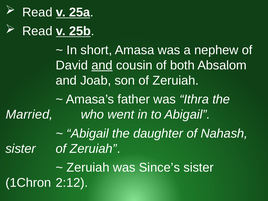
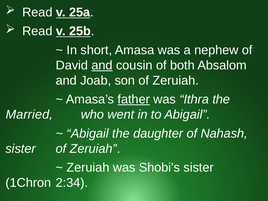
father underline: none -> present
Since’s: Since’s -> Shobi’s
2:12: 2:12 -> 2:34
